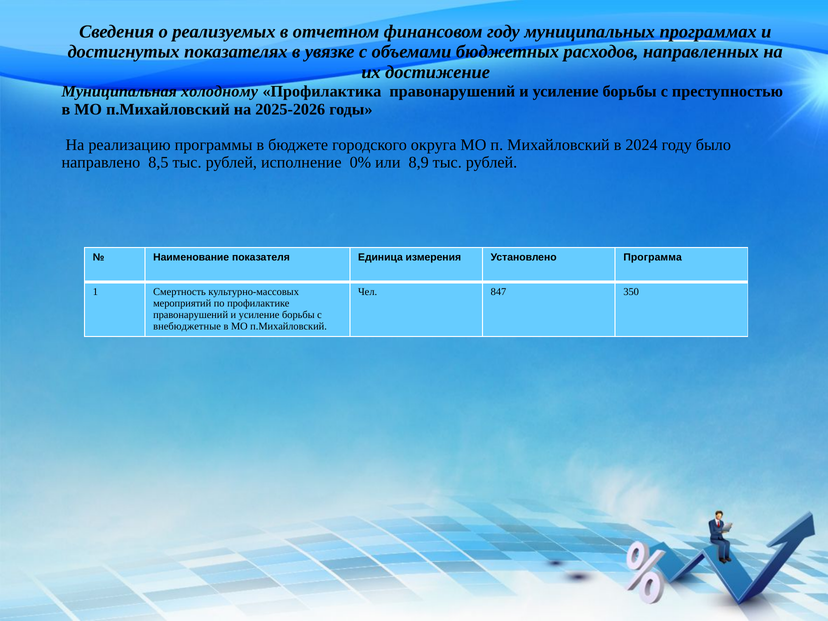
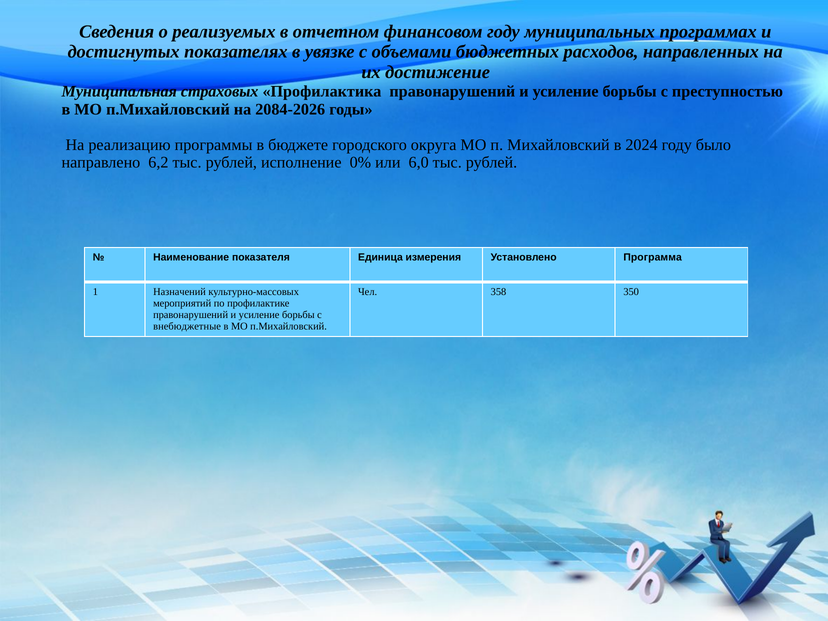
холодному: холодному -> страховых
2025-2026: 2025-2026 -> 2084-2026
8,5: 8,5 -> 6,2
8,9: 8,9 -> 6,0
Смертность: Смертность -> Назначений
847: 847 -> 358
